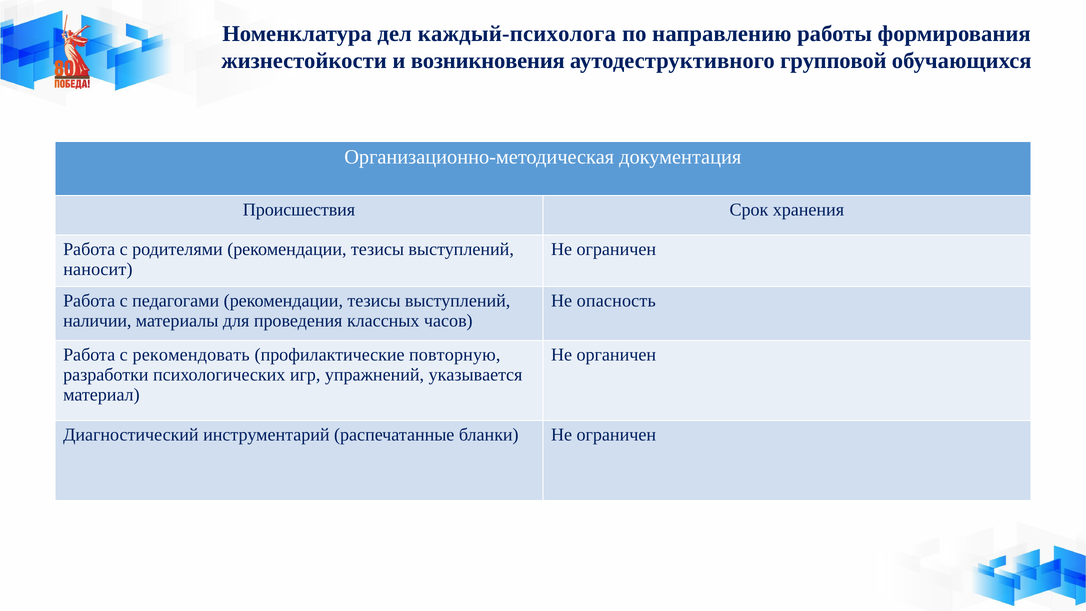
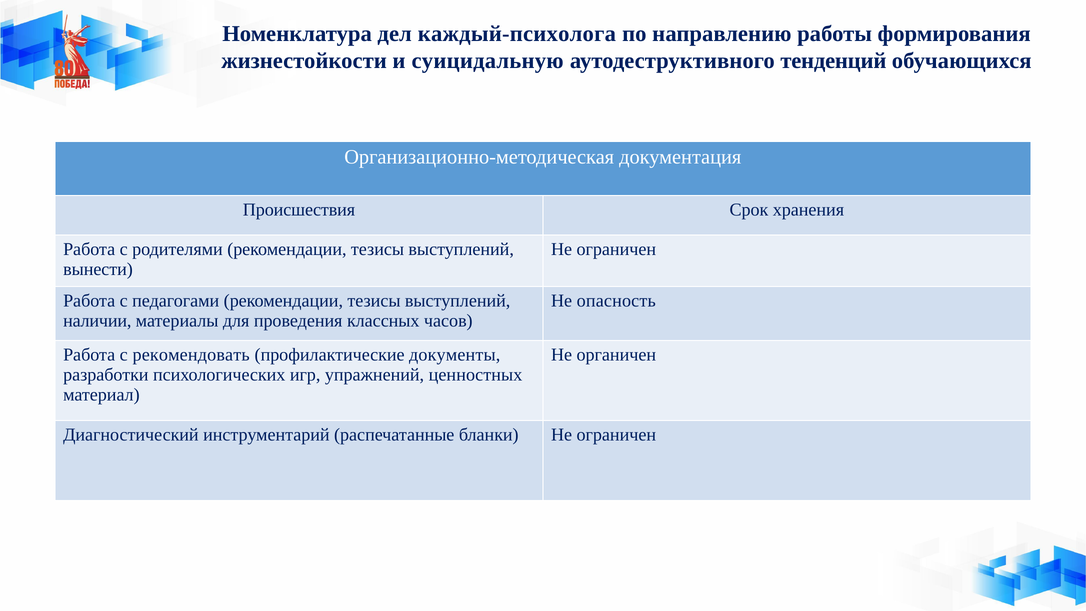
возникновения: возникновения -> суицидальную
групповой: групповой -> тенденций
наносит: наносит -> вынести
повторную: повторную -> документы
указывается: указывается -> ценностных
